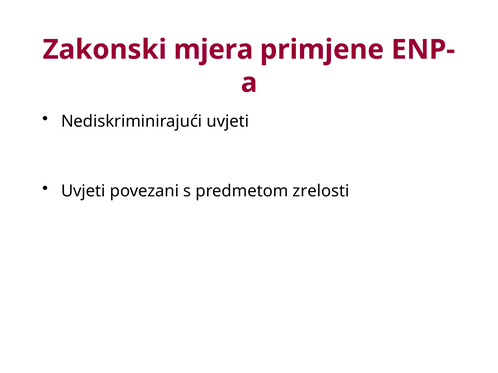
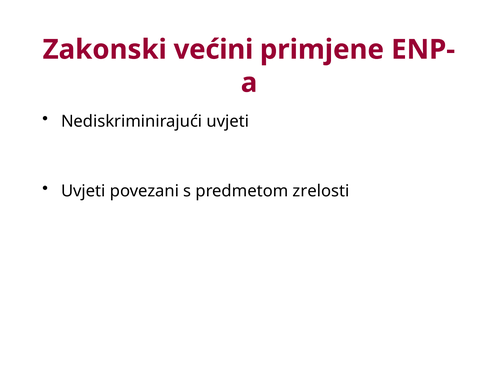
mjera: mjera -> većini
